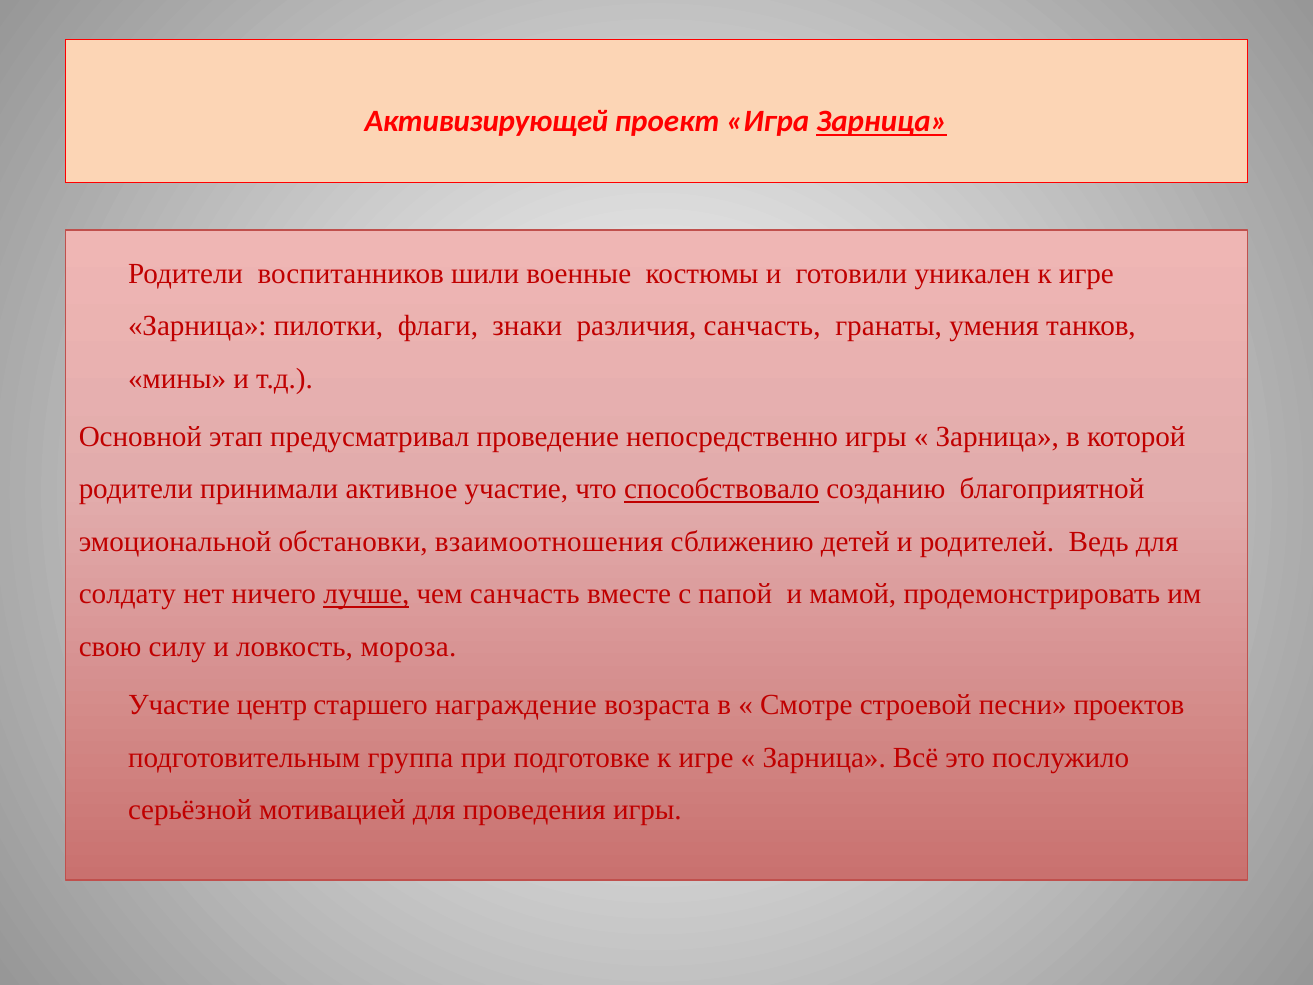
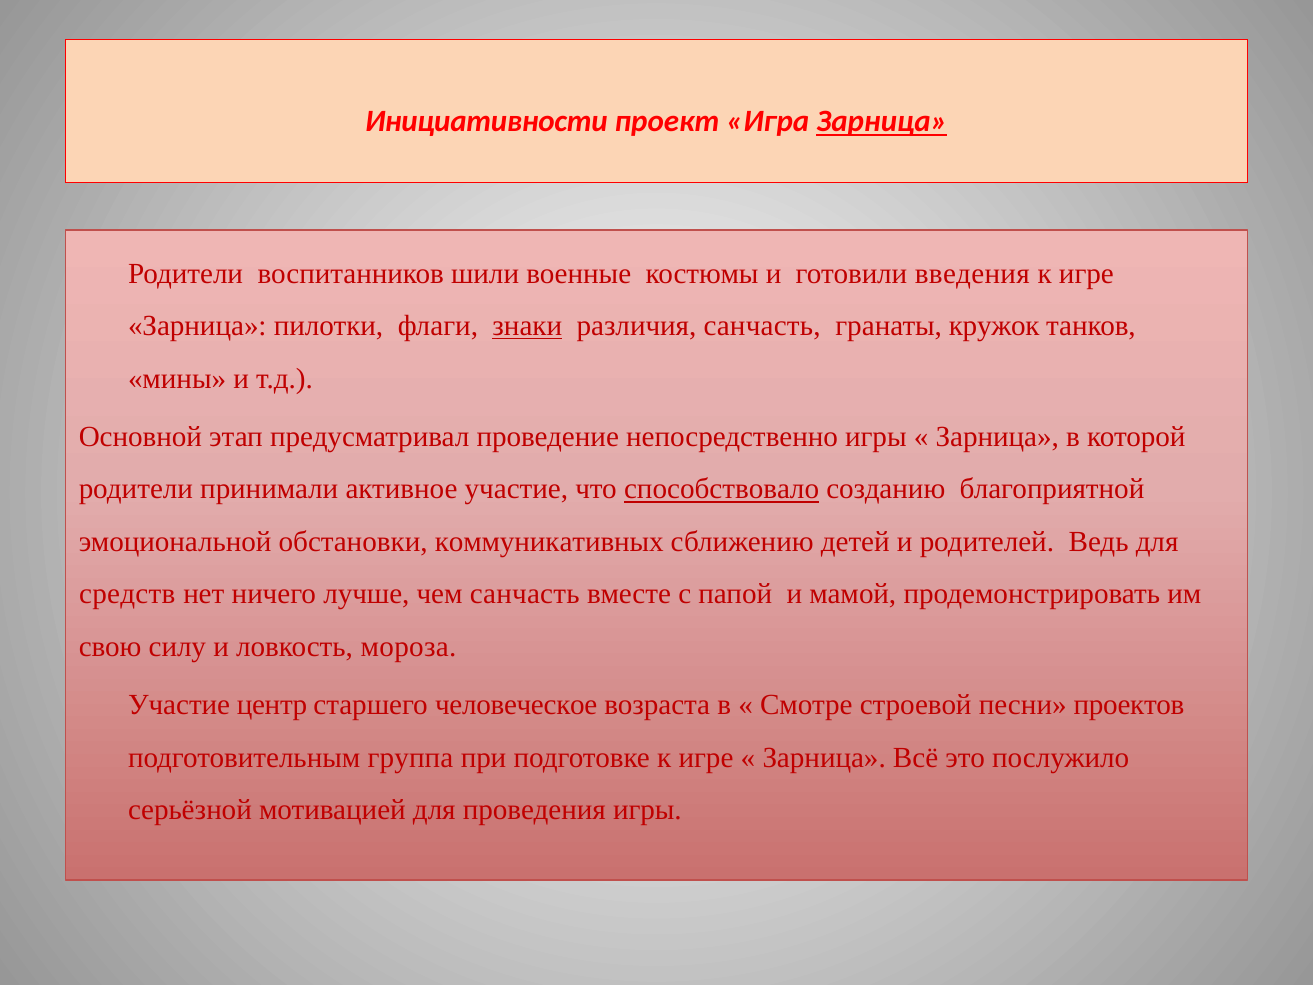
Активизирующей: Активизирующей -> Инициативности
уникален: уникален -> введения
знаки underline: none -> present
умения: умения -> кружок
взаимоотношения: взаимоотношения -> коммуникативных
солдату: солдату -> средств
лучше underline: present -> none
награждение: награждение -> человеческое
